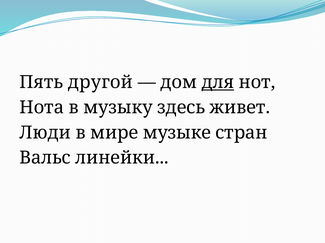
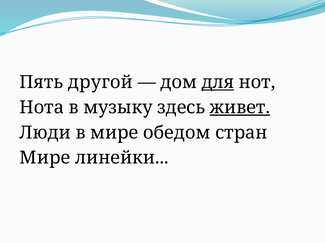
живет underline: none -> present
музыке: музыке -> обедом
Вальс at (45, 158): Вальс -> Мире
